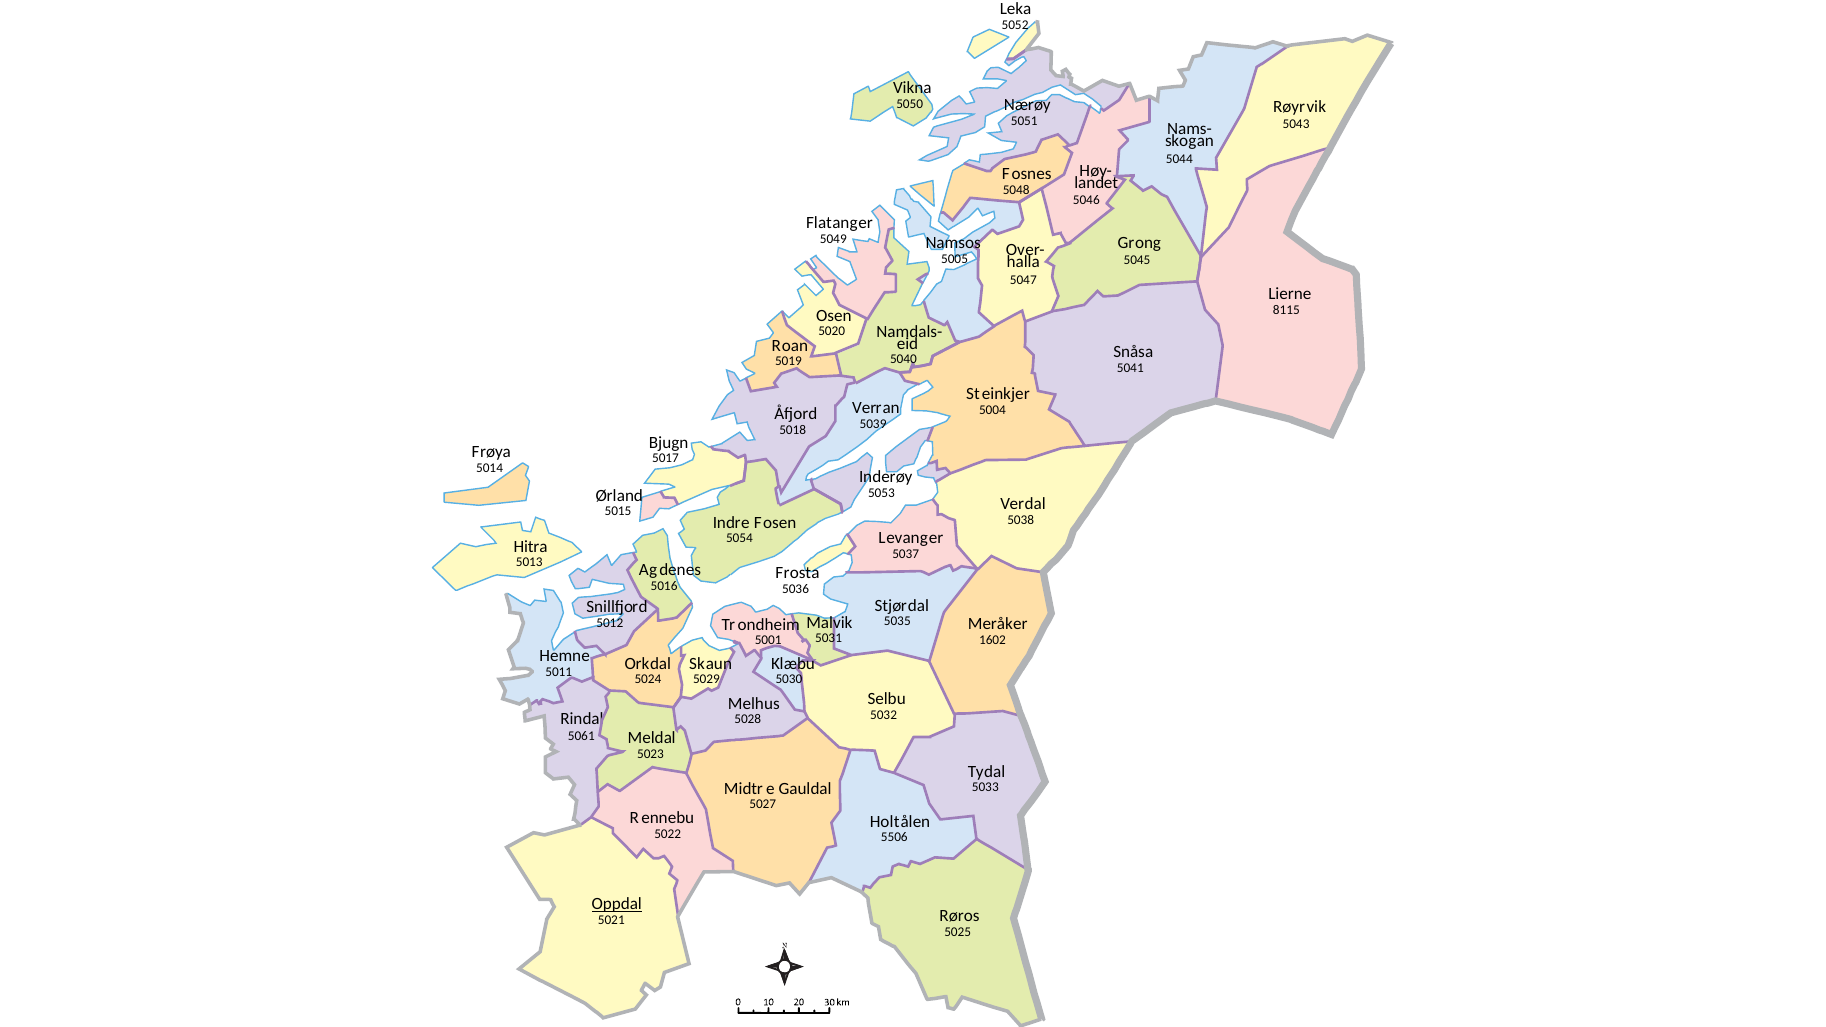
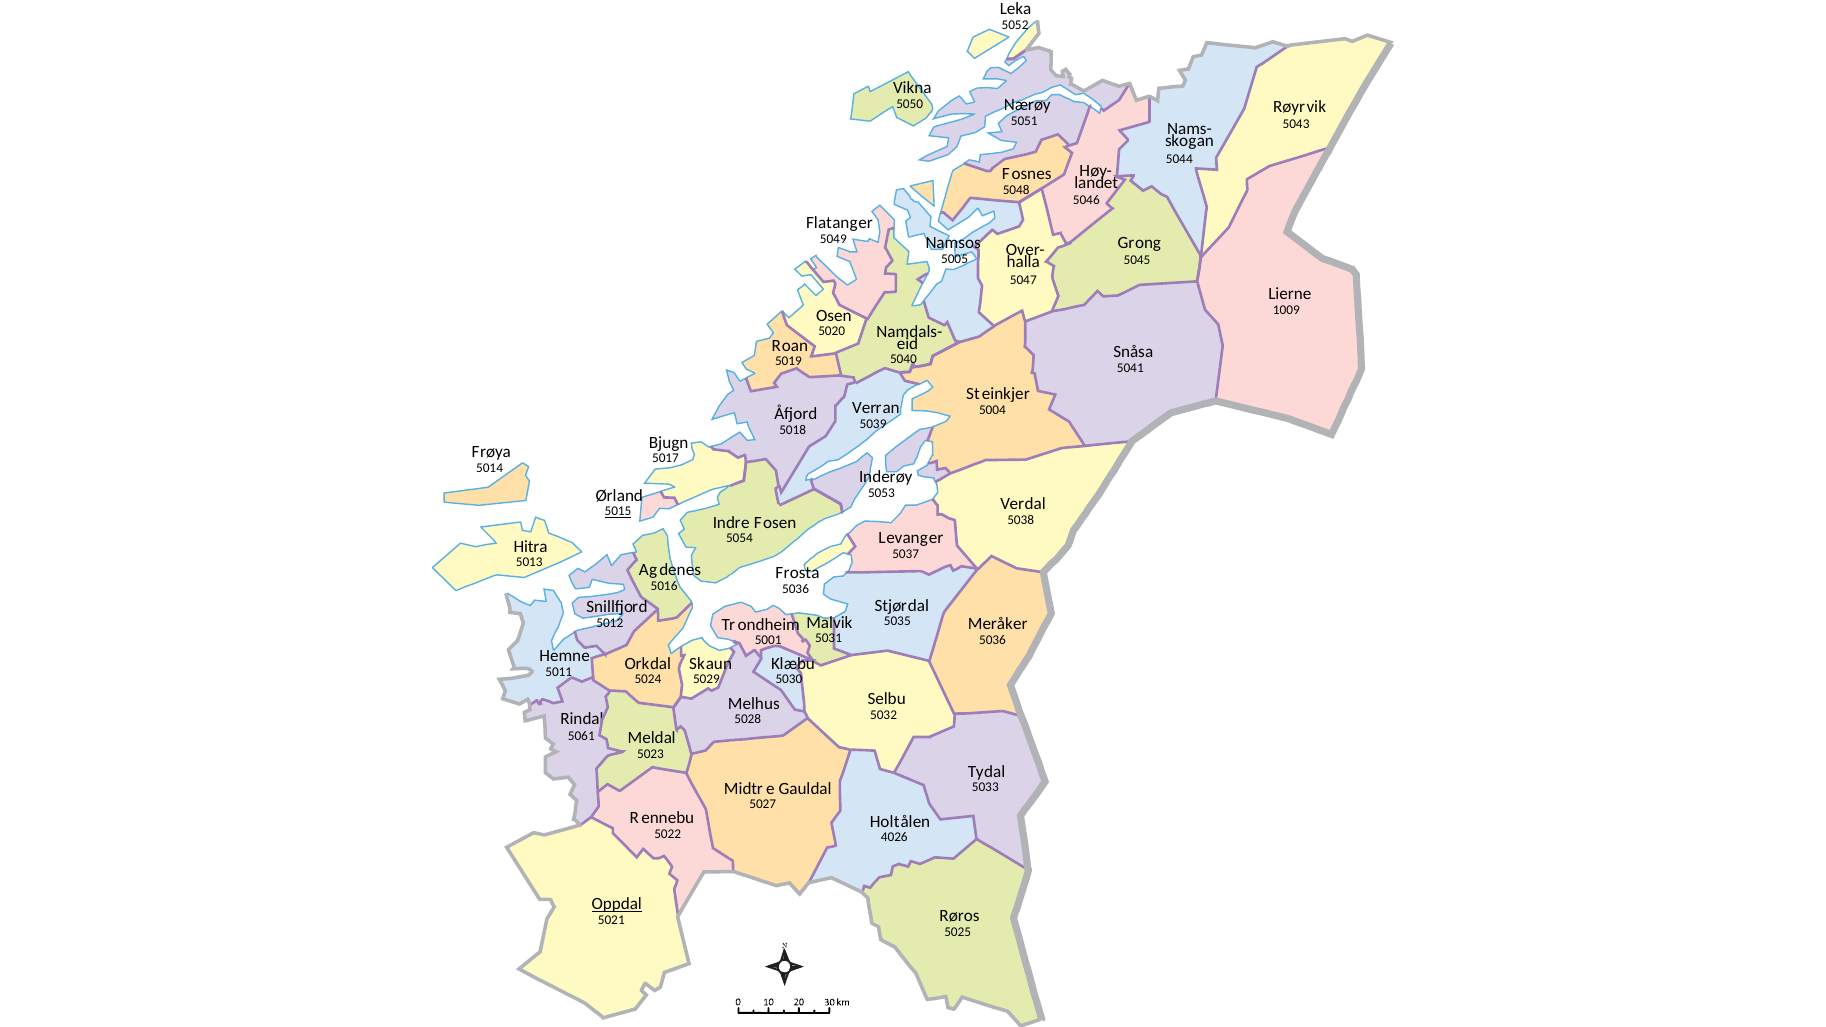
8115: 8115 -> 1009
5015 underline: none -> present
1602 at (993, 640): 1602 -> 5036
5506: 5506 -> 4026
